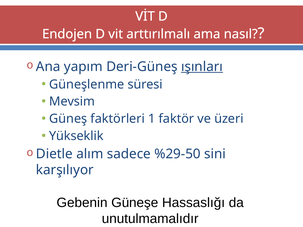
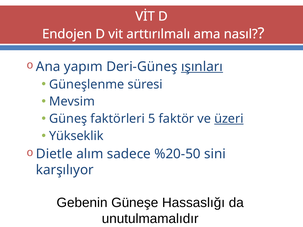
1: 1 -> 5
üzeri underline: none -> present
%29-50: %29-50 -> %20-50
